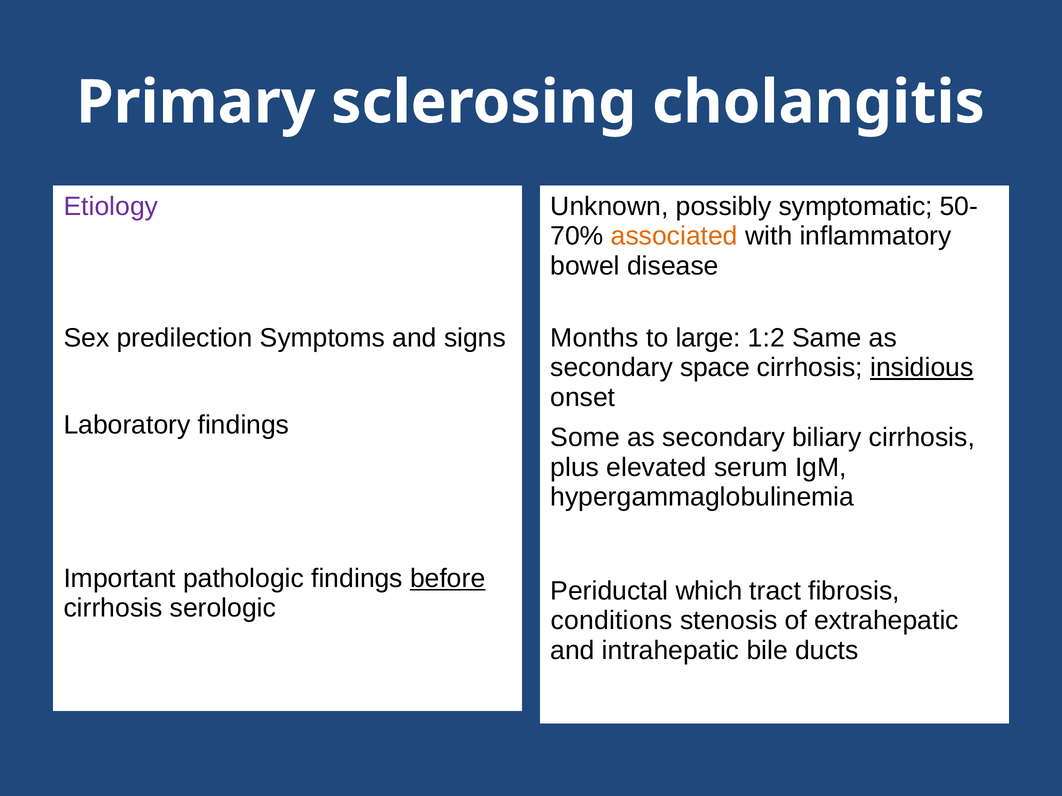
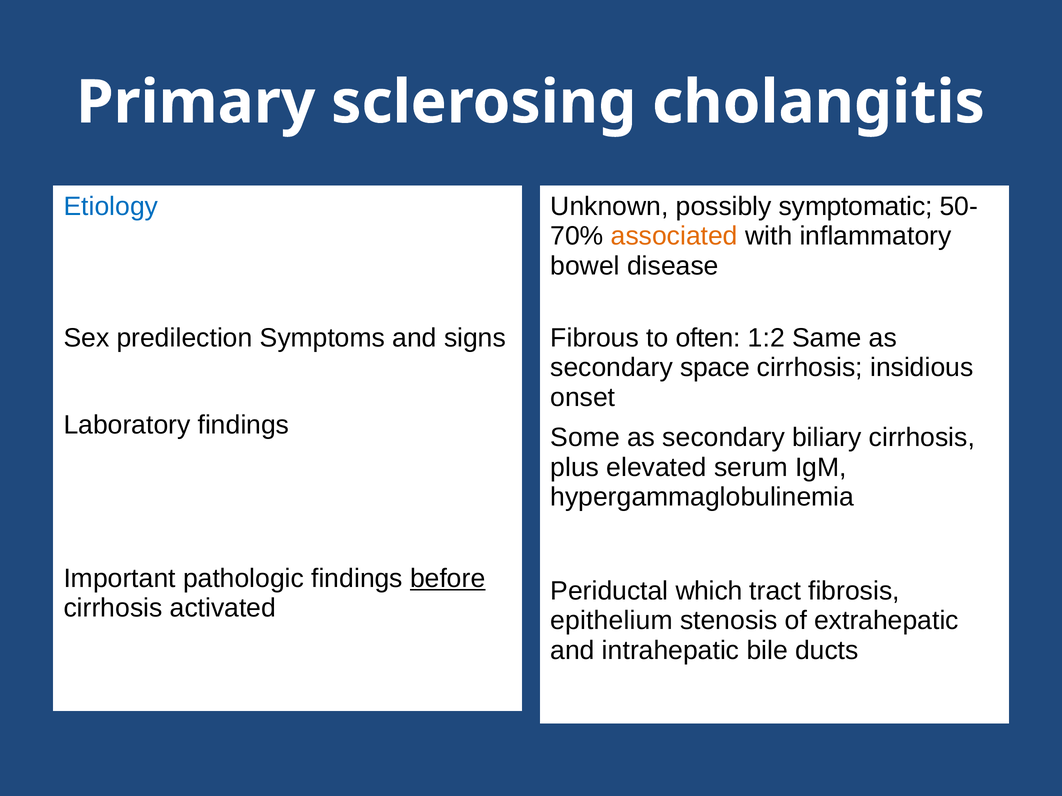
Etiology colour: purple -> blue
Months: Months -> Fibrous
large: large -> often
insidious underline: present -> none
serologic: serologic -> activated
conditions: conditions -> epithelium
